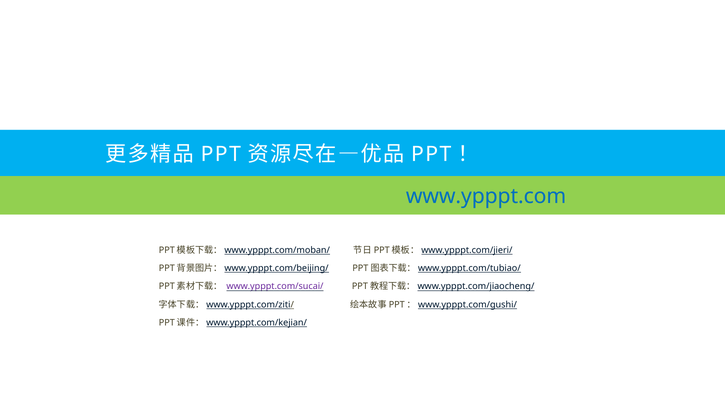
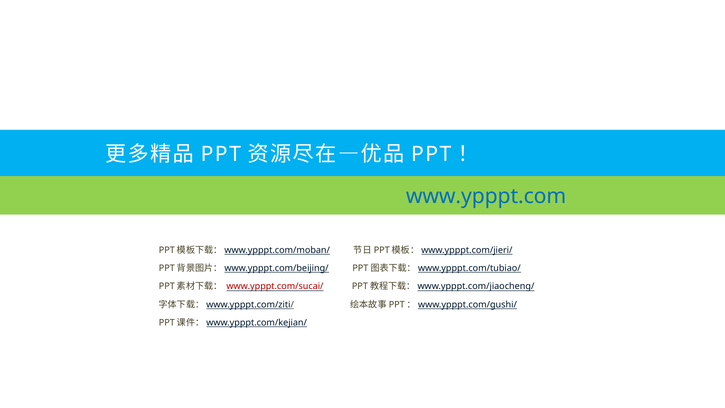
www.ypppt.com/sucai/ colour: purple -> red
